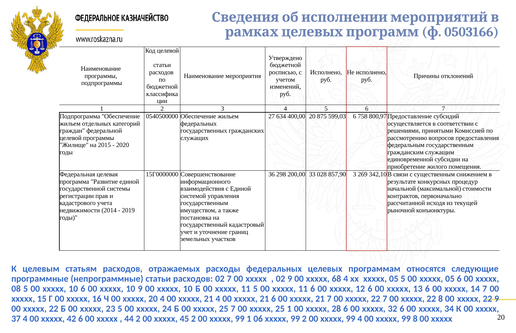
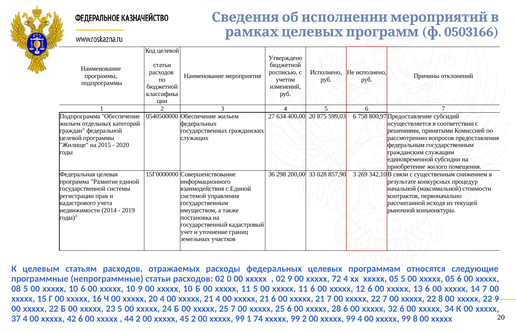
02 7: 7 -> 0
68: 68 -> 72
25 1: 1 -> 6
06: 06 -> 74
